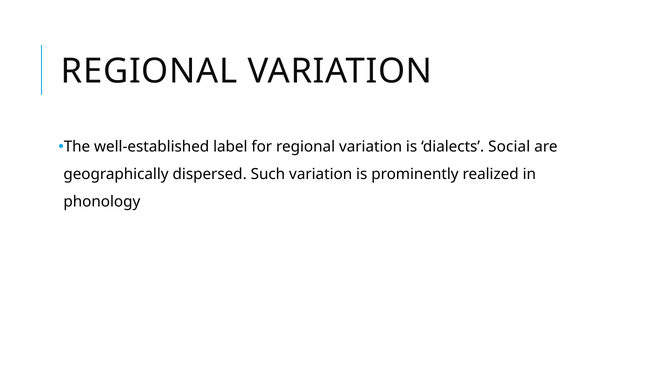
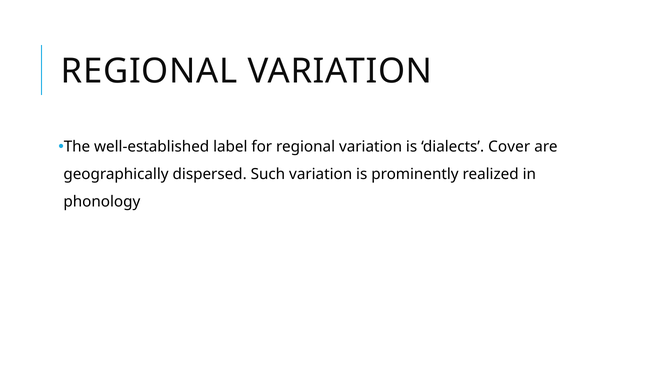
Social: Social -> Cover
